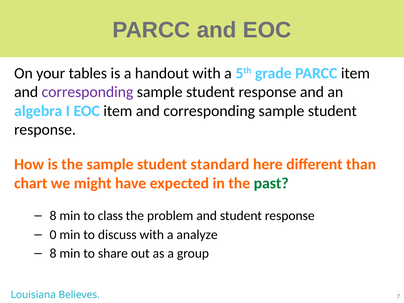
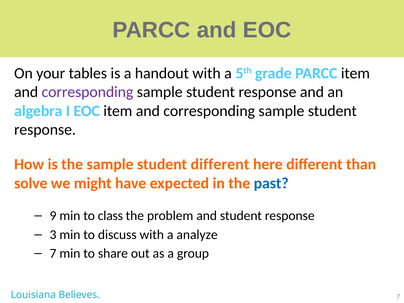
student standard: standard -> different
chart: chart -> solve
past colour: green -> blue
8 at (53, 216): 8 -> 9
0: 0 -> 3
8 at (53, 253): 8 -> 7
